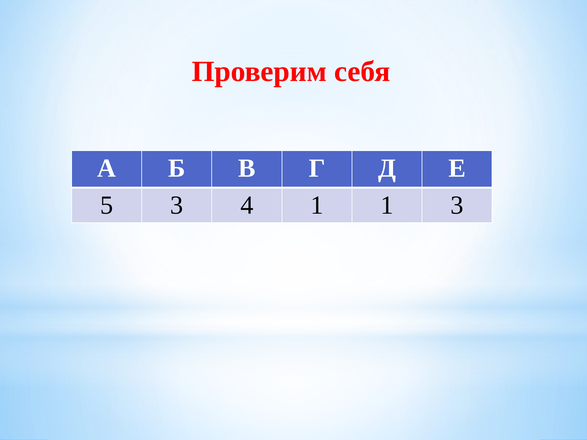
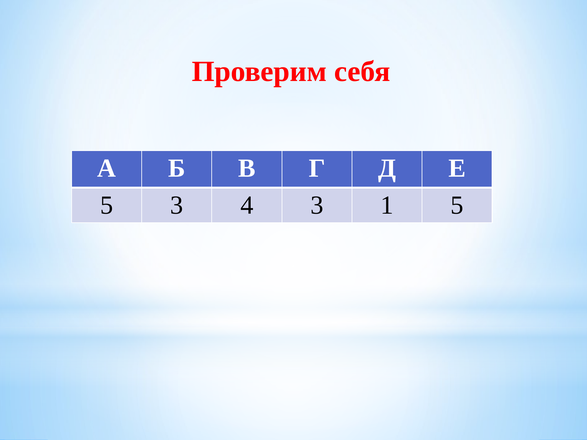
4 1: 1 -> 3
1 3: 3 -> 5
